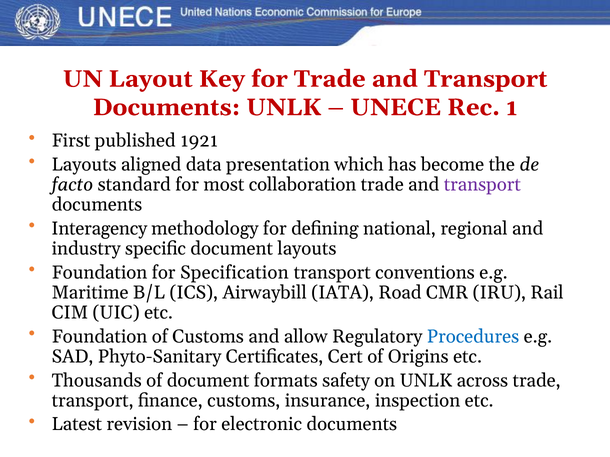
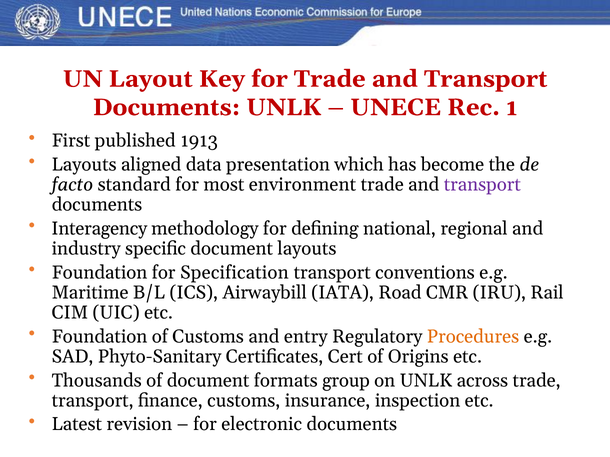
1921: 1921 -> 1913
collaboration: collaboration -> environment
allow: allow -> entry
Procedures colour: blue -> orange
safety: safety -> group
